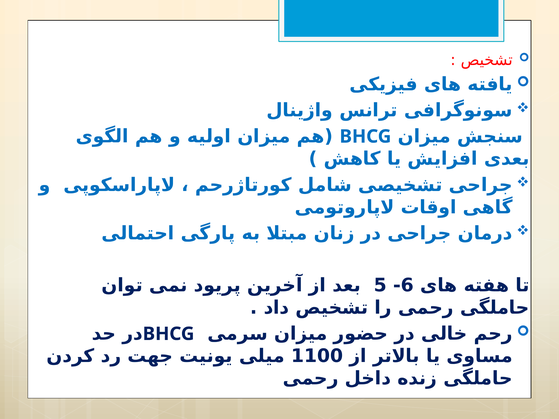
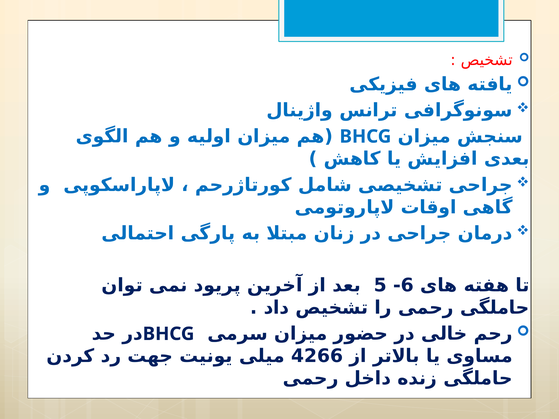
1100: 1100 -> 4266
